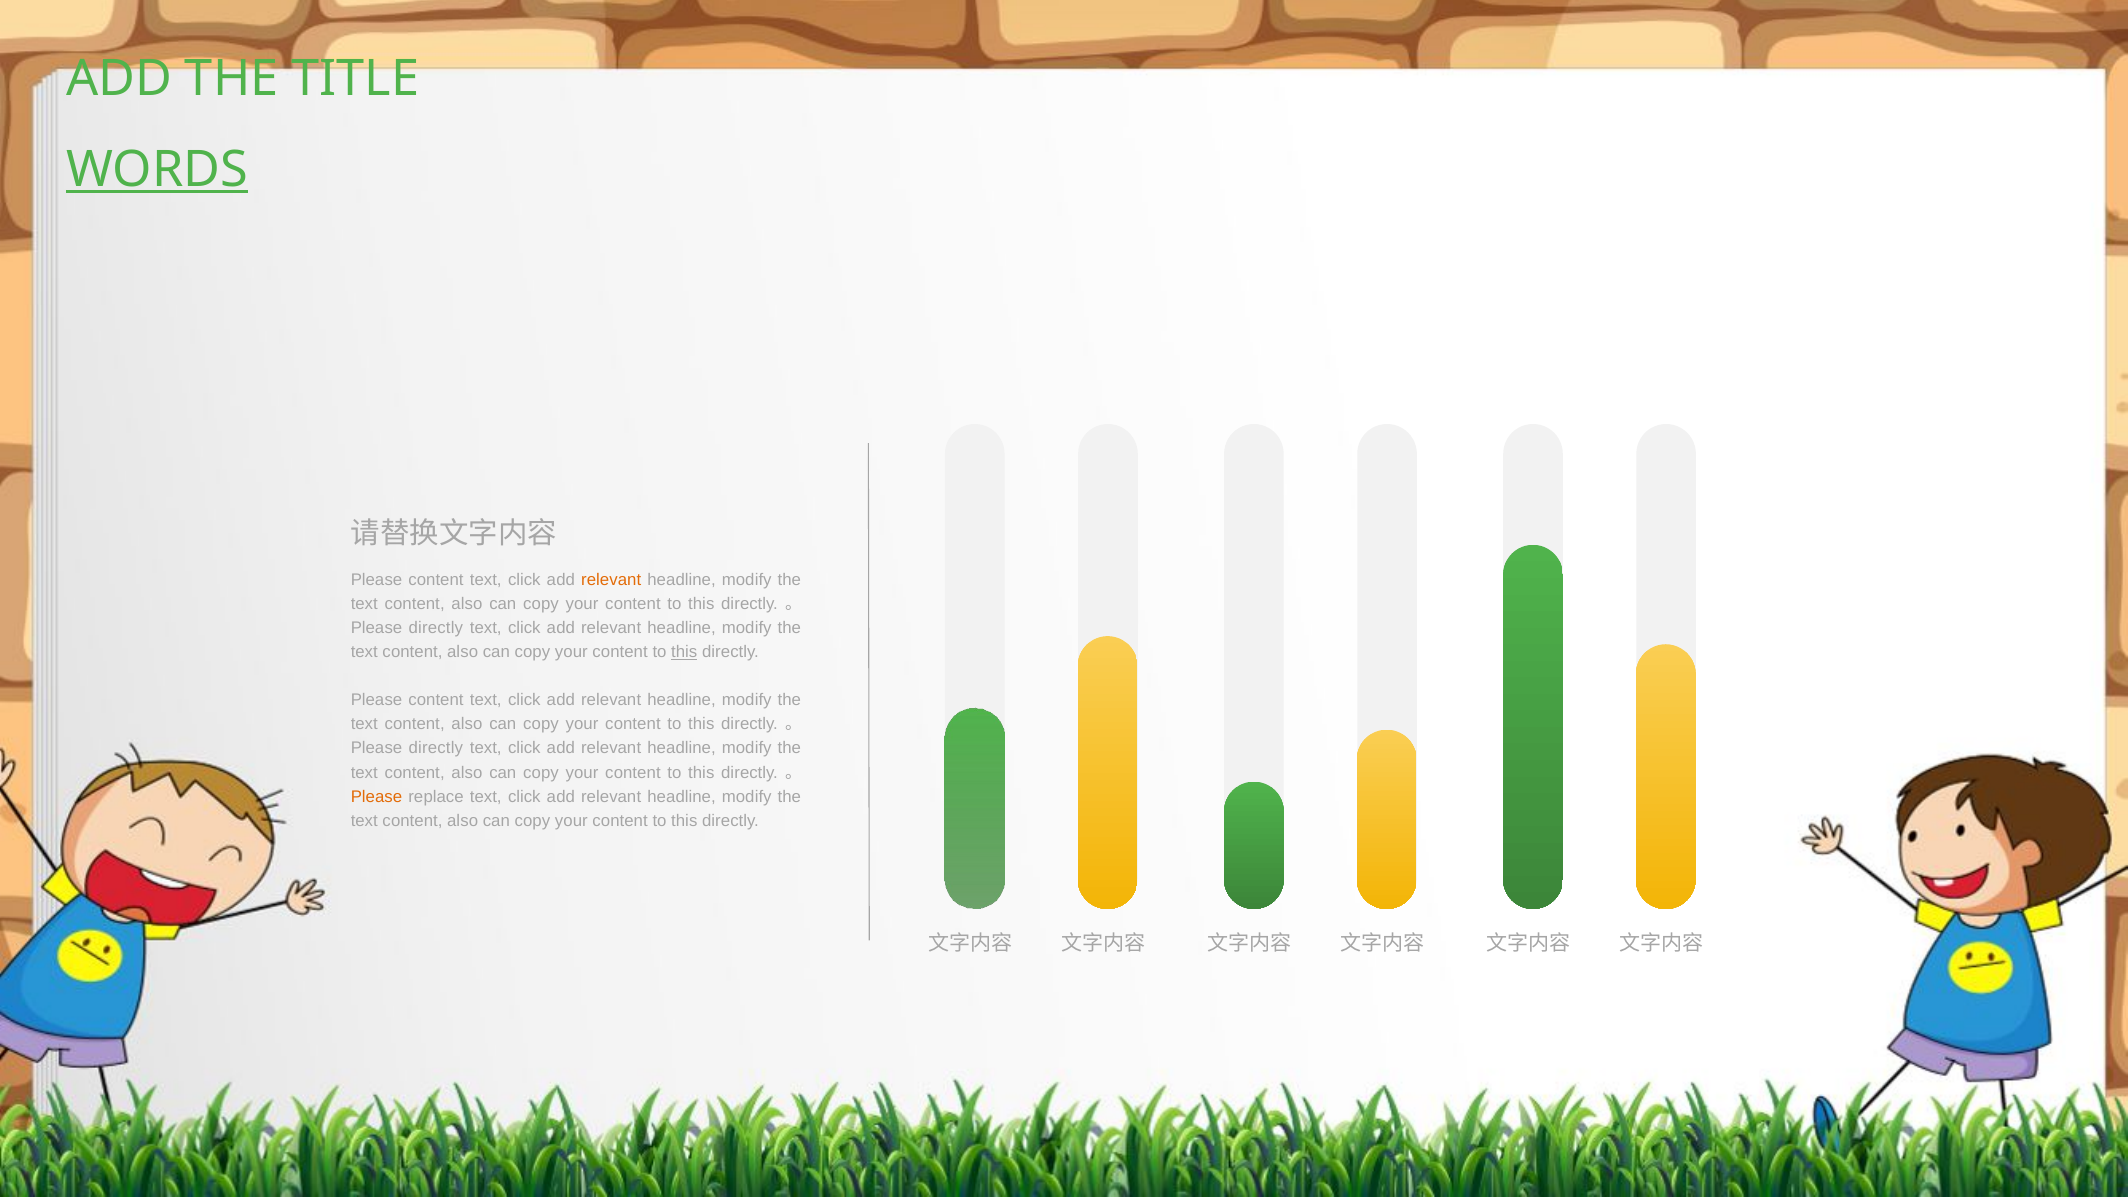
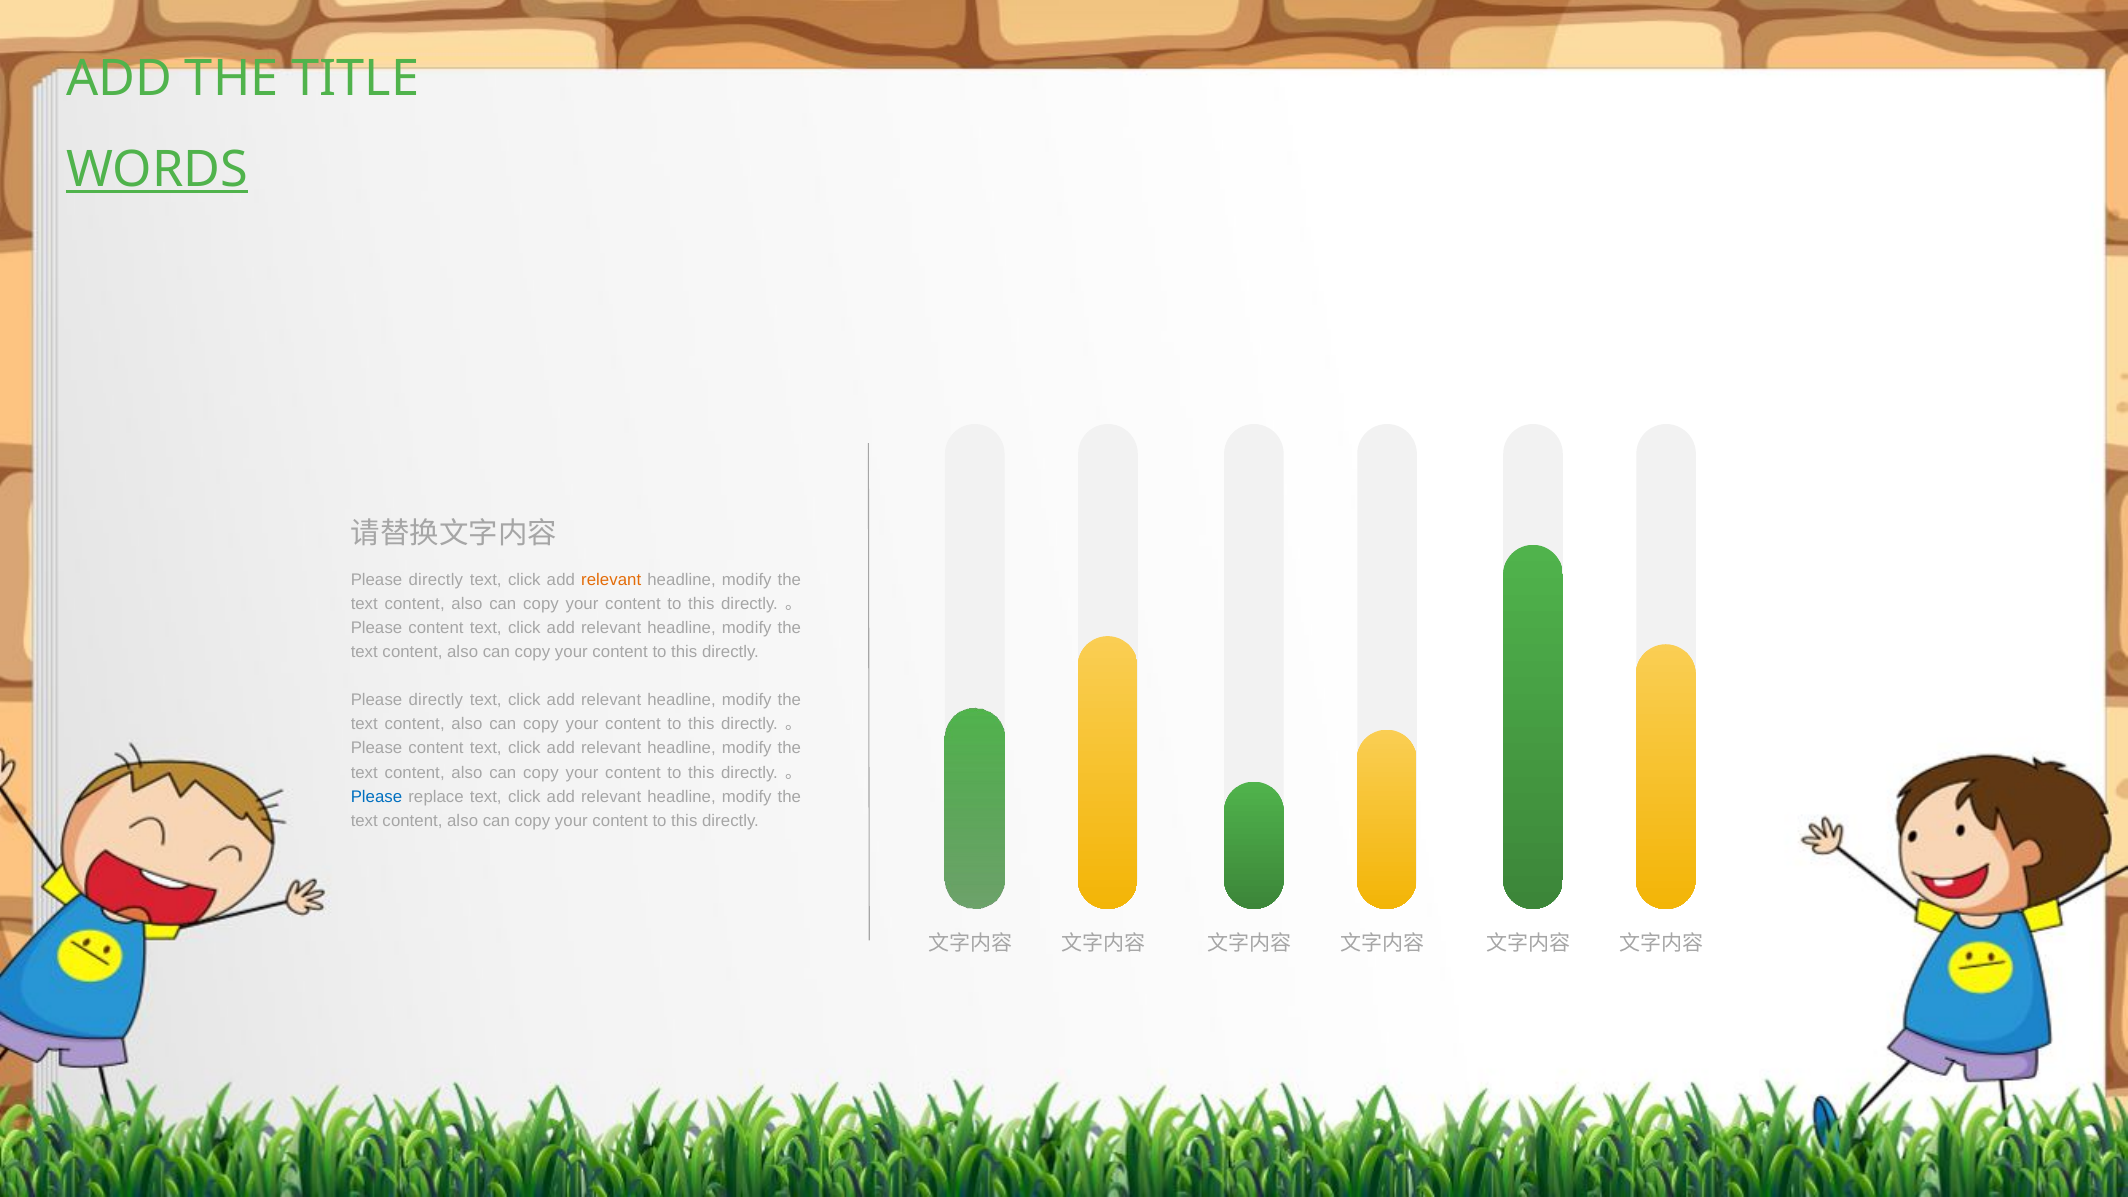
content at (436, 579): content -> directly
directly at (436, 628): directly -> content
this at (684, 652) underline: present -> none
content at (436, 700): content -> directly
directly at (436, 748): directly -> content
Please at (376, 797) colour: orange -> blue
